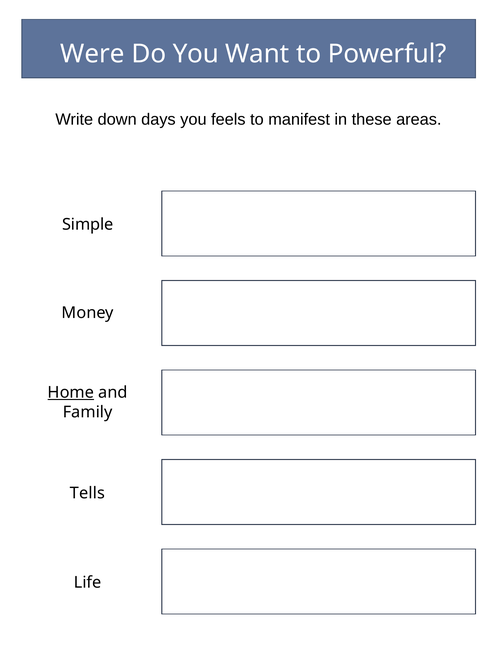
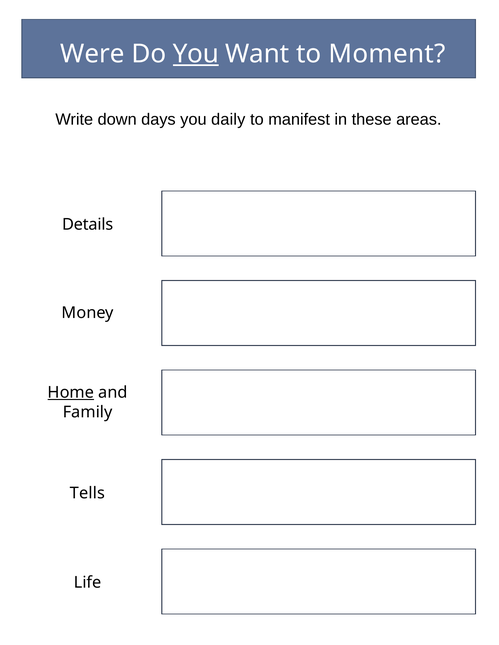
You at (196, 54) underline: none -> present
Powerful: Powerful -> Moment
feels: feels -> daily
Simple: Simple -> Details
